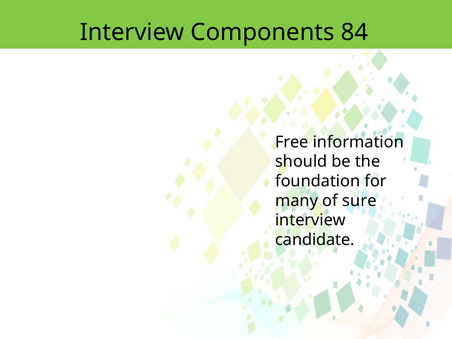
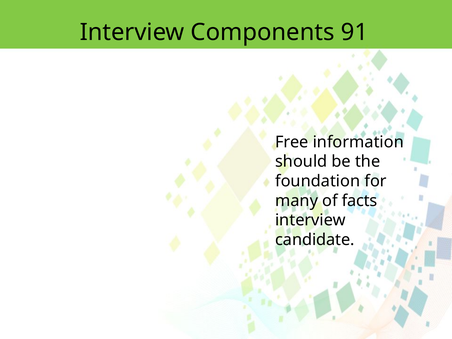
84: 84 -> 91
sure: sure -> facts
